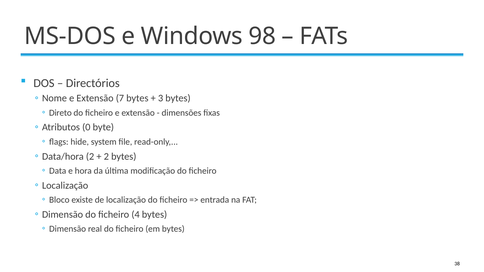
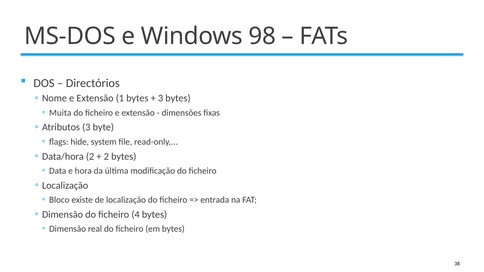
7: 7 -> 1
Direto: Direto -> Muita
Atributos 0: 0 -> 3
